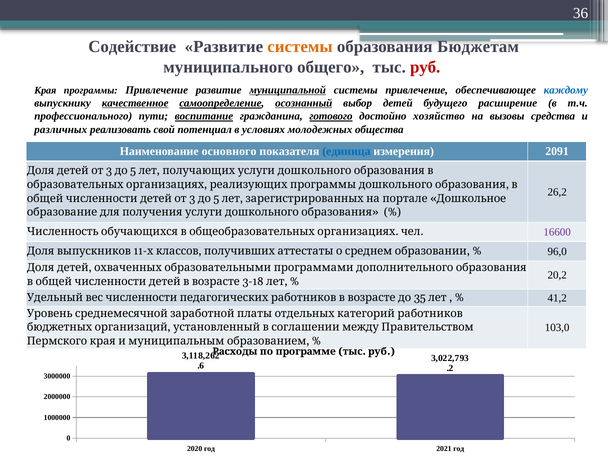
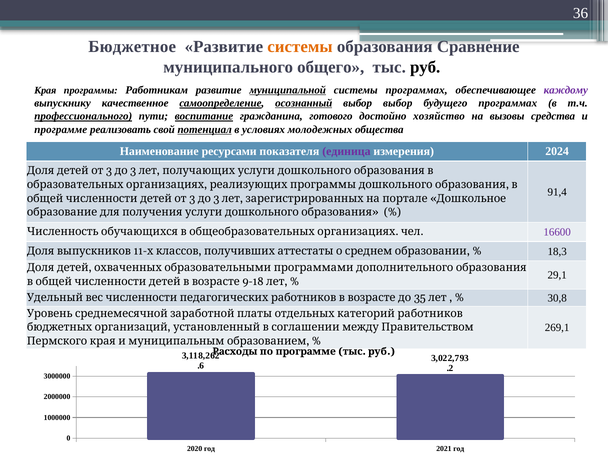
Содействие: Содействие -> Бюджетное
Бюджетам: Бюджетам -> Сравнение
руб at (425, 67) colour: red -> black
программы Привлечение: Привлечение -> Работникам
системы привлечение: привлечение -> программах
каждому colour: blue -> purple
качественное underline: present -> none
выбор детей: детей -> выбор
будущего расширение: расширение -> программах
профессионального underline: none -> present
готового underline: present -> none
различных at (61, 129): различных -> программе
потенциал underline: none -> present
основного: основного -> ресурсами
единица colour: blue -> purple
2091: 2091 -> 2024
5 at (133, 171): 5 -> 3
26,2: 26,2 -> 91,4
5 at (216, 198): 5 -> 3
96,0: 96,0 -> 18,3
20,2: 20,2 -> 29,1
3-18: 3-18 -> 9-18
41,2: 41,2 -> 30,8
103,0: 103,0 -> 269,1
